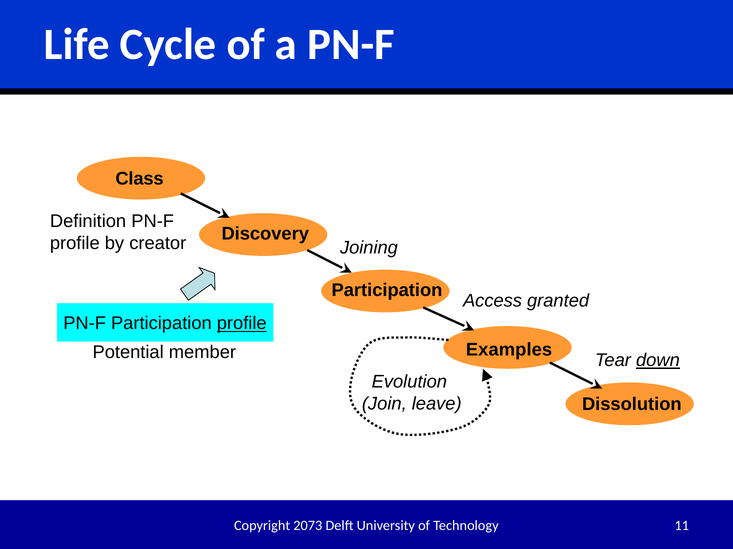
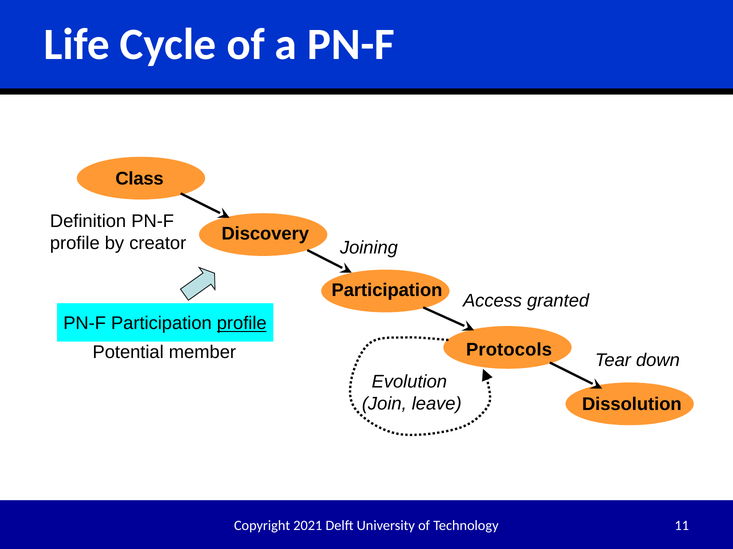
Examples: Examples -> Protocols
down underline: present -> none
2073: 2073 -> 2021
